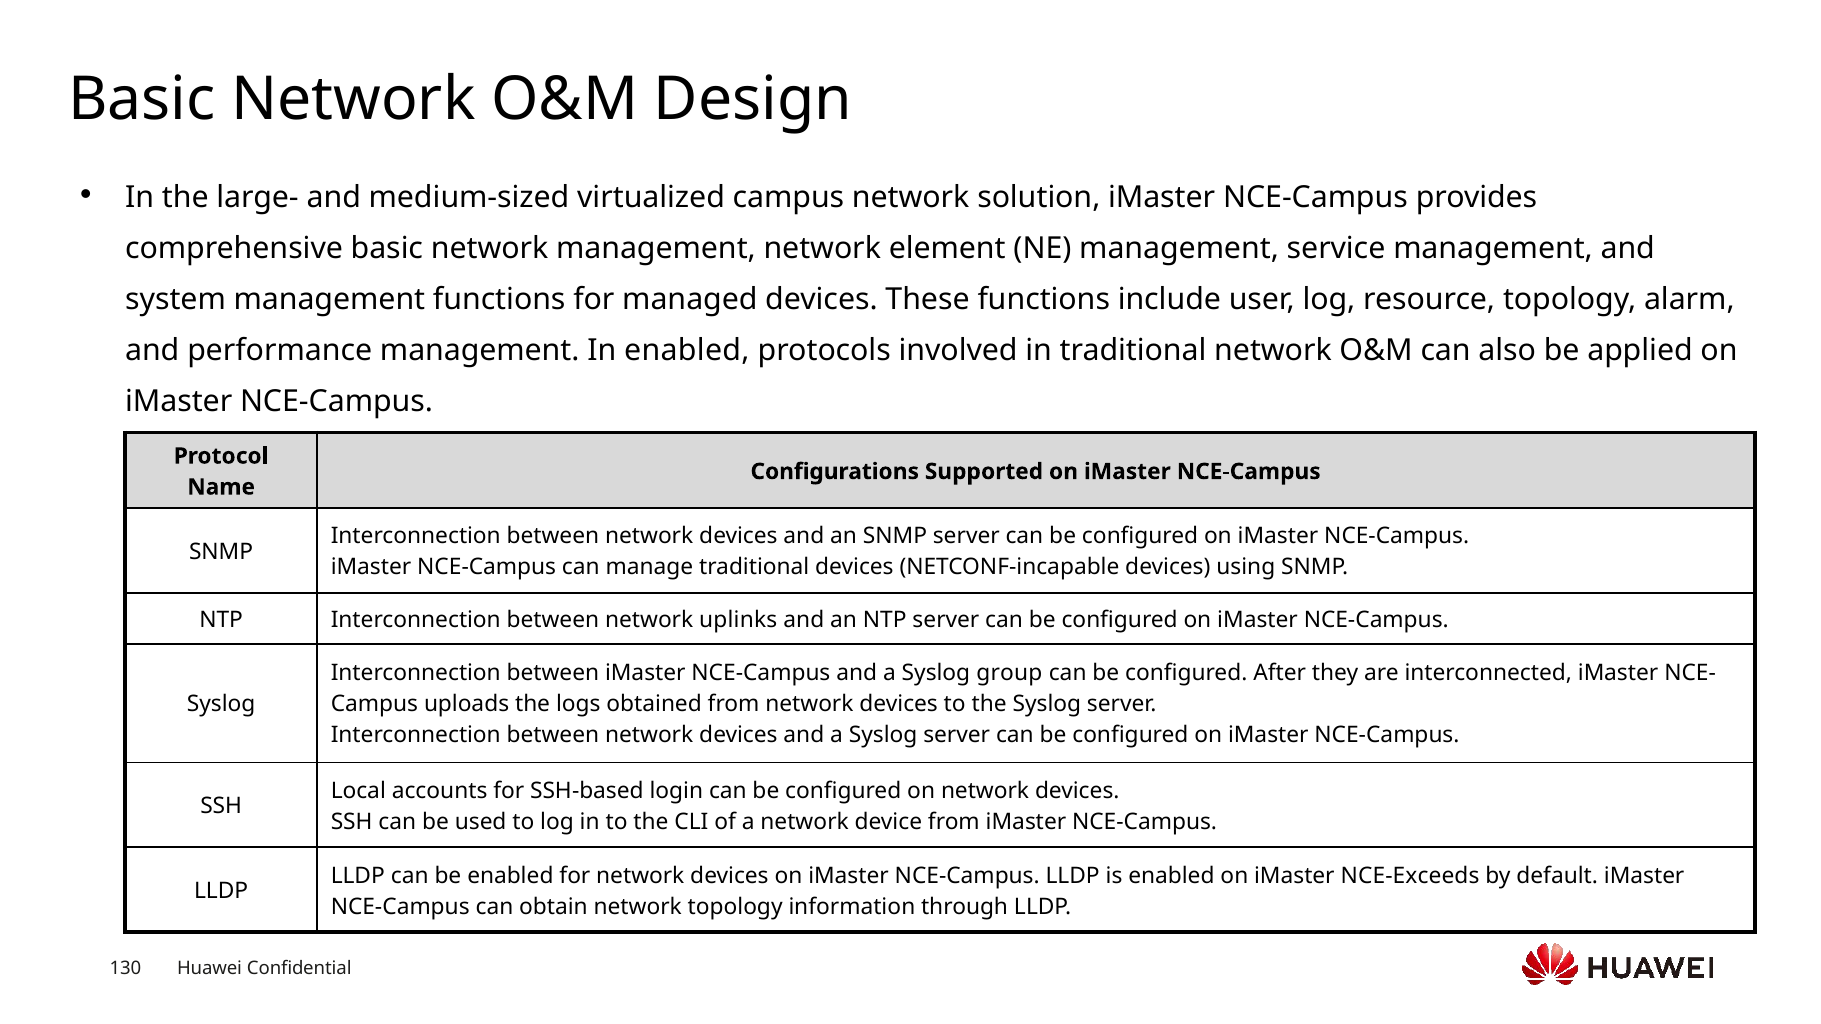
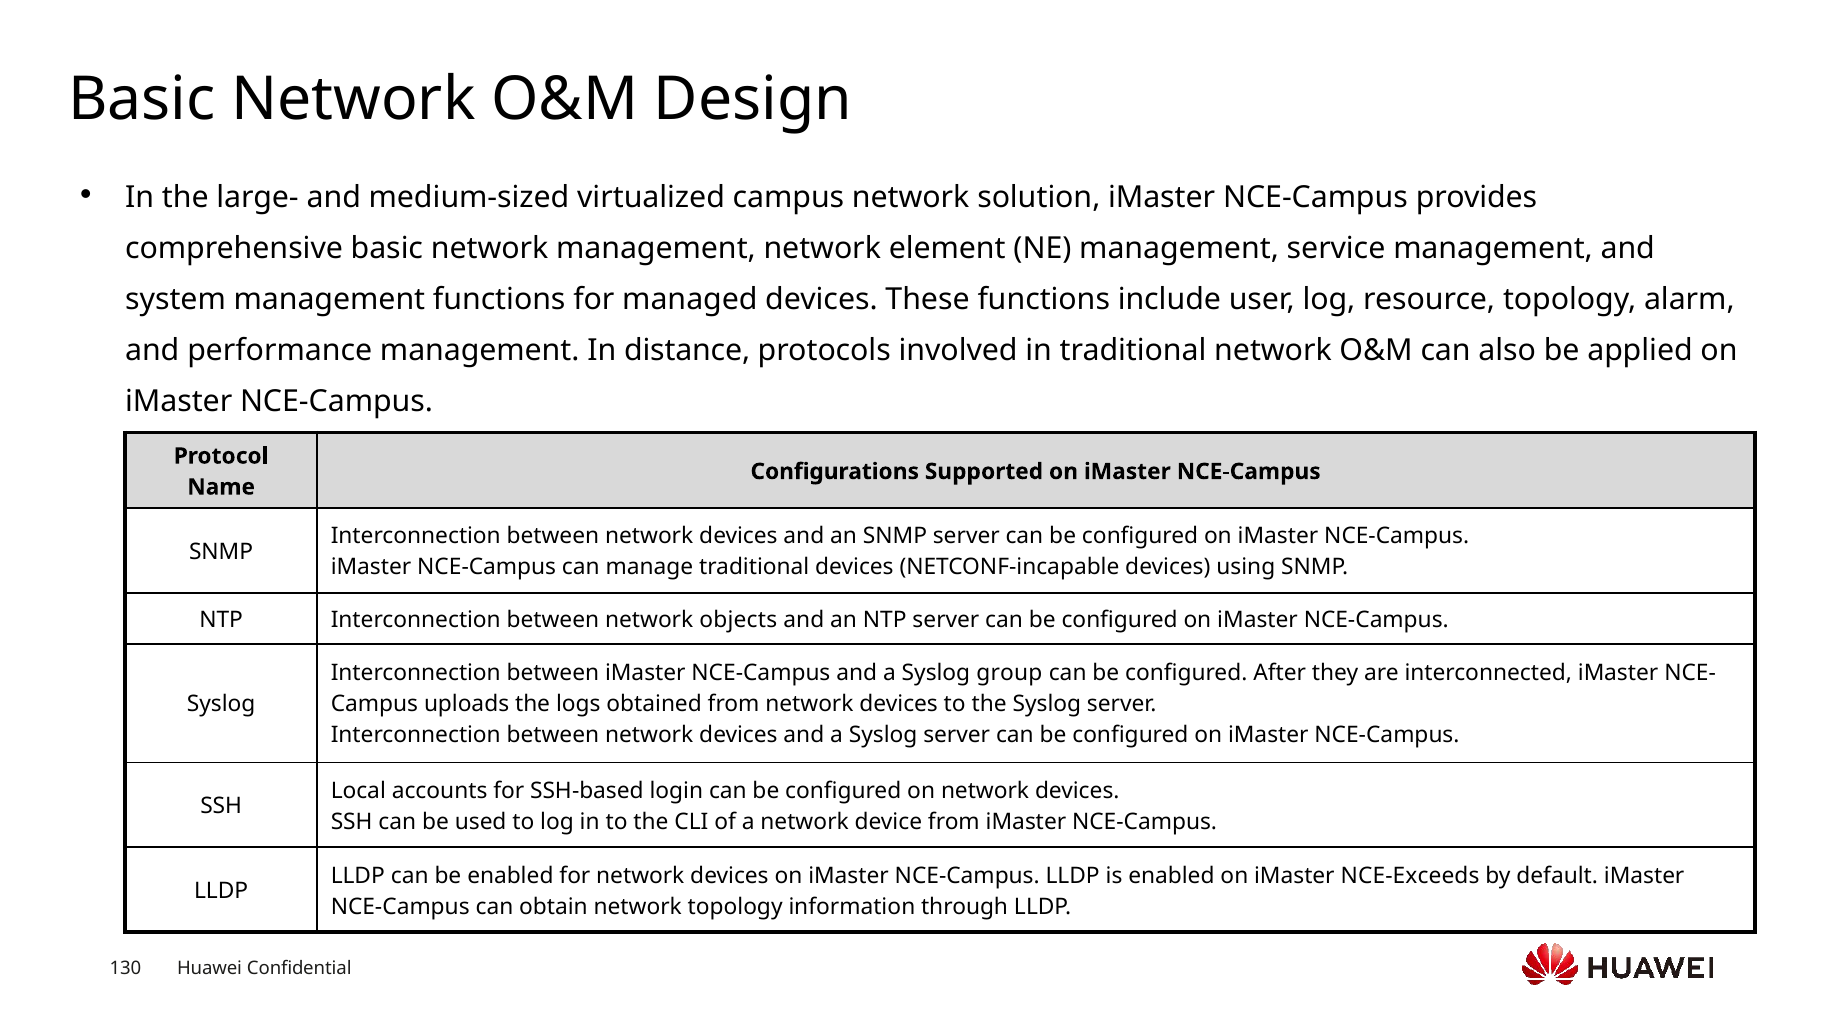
In enabled: enabled -> distance
uplinks: uplinks -> objects
